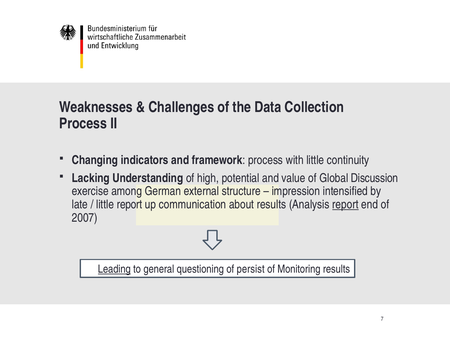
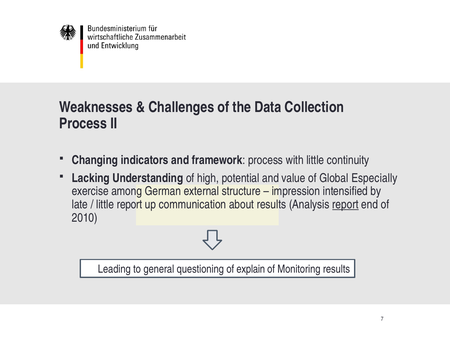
Discussion: Discussion -> Especially
2007: 2007 -> 2010
Leading underline: present -> none
persist: persist -> explain
